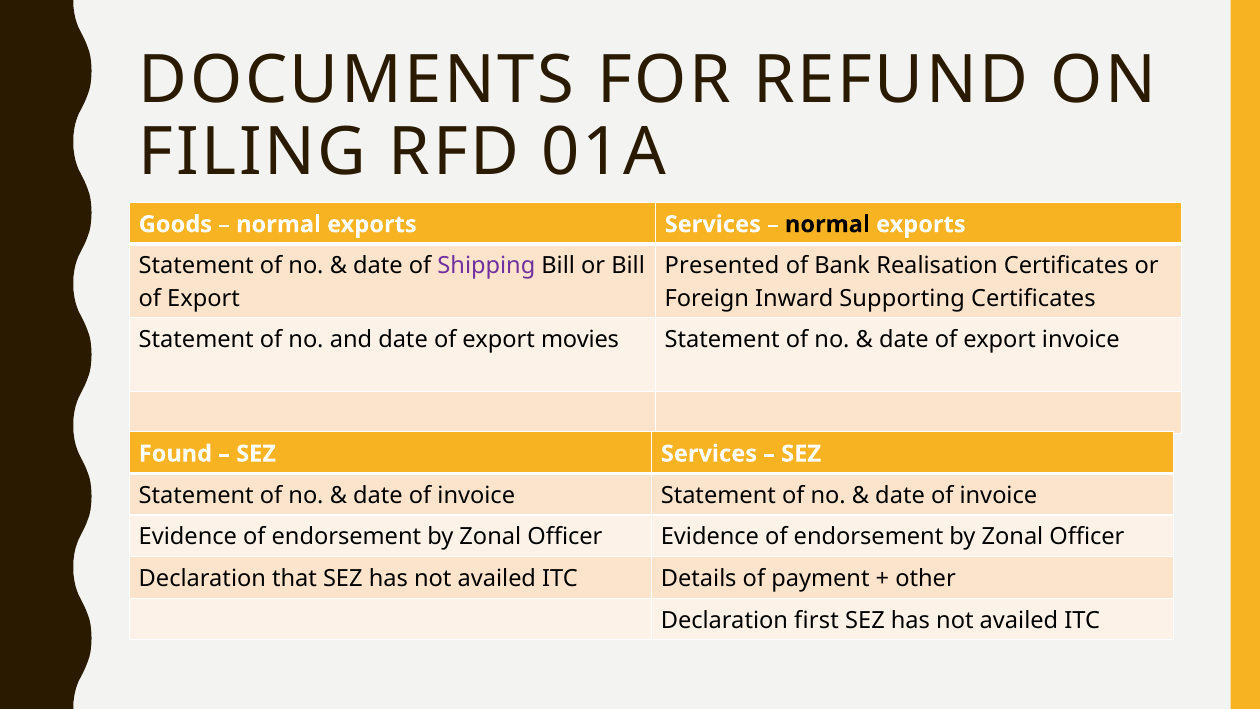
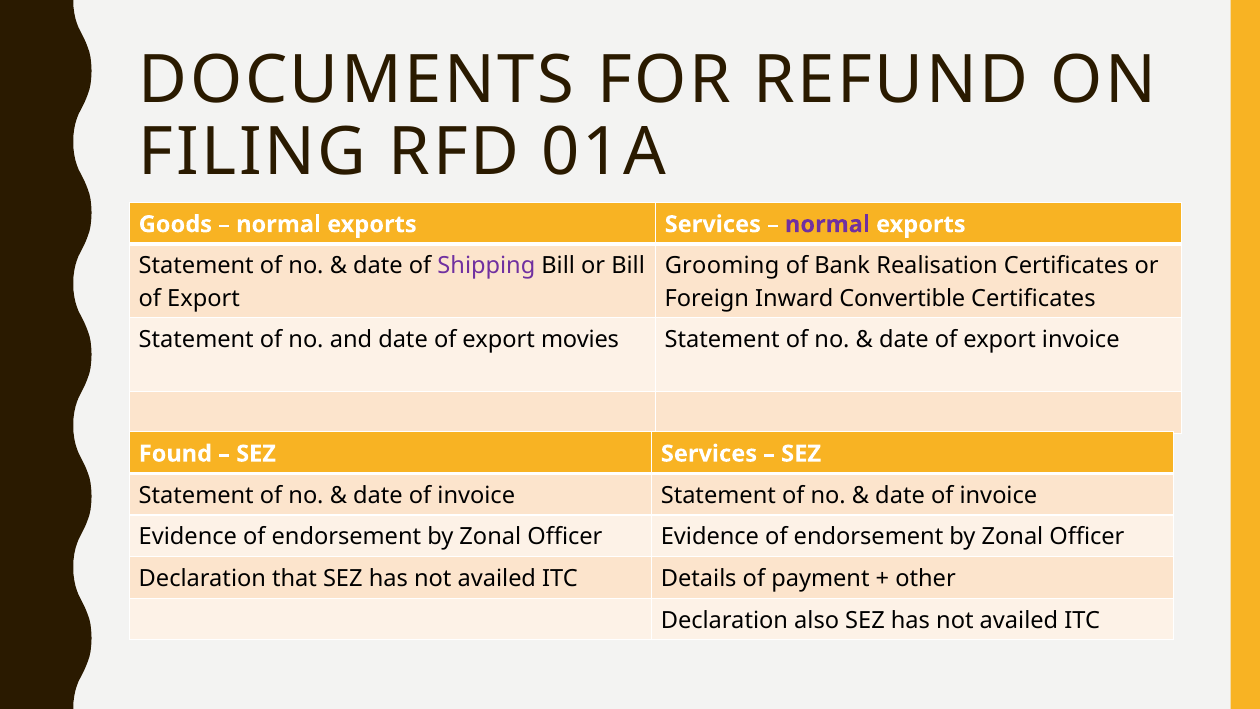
normal at (827, 224) colour: black -> purple
Presented: Presented -> Grooming
Supporting: Supporting -> Convertible
first: first -> also
